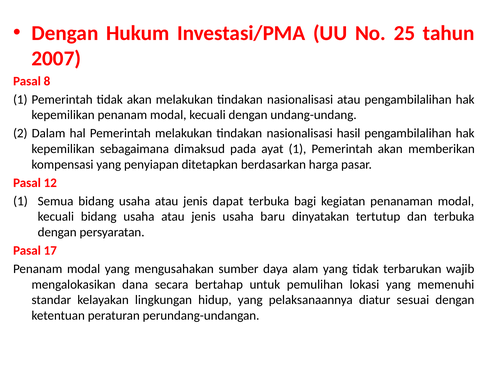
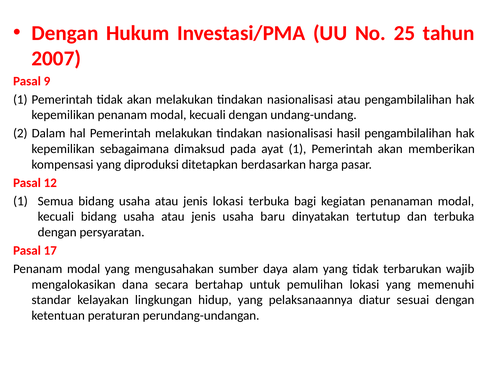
8: 8 -> 9
penyiapan: penyiapan -> diproduksi
jenis dapat: dapat -> lokasi
